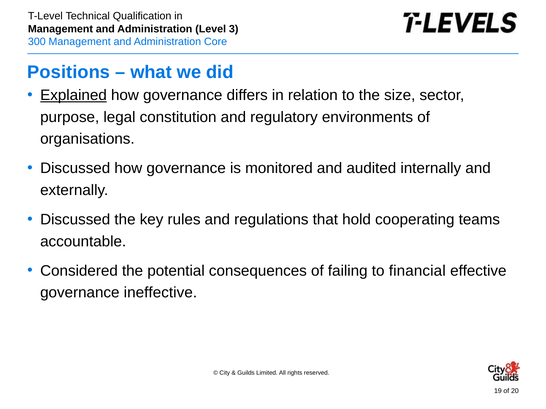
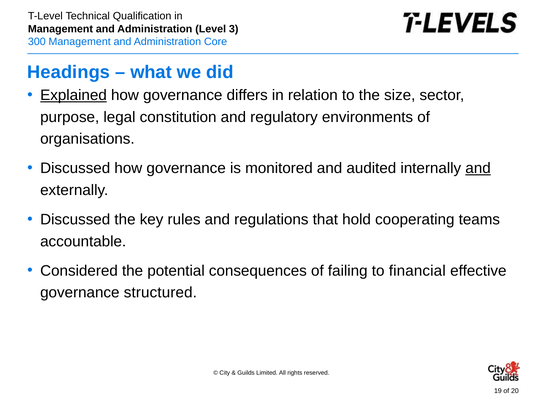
Positions: Positions -> Headings
and at (478, 169) underline: none -> present
ineffective: ineffective -> structured
